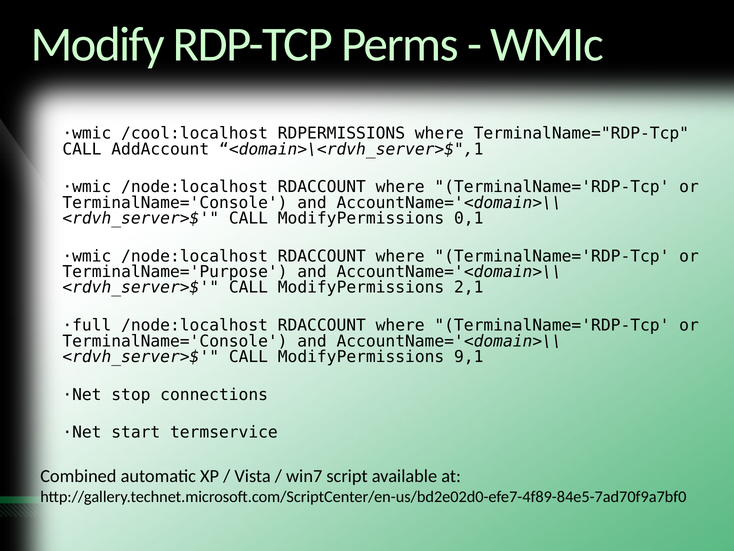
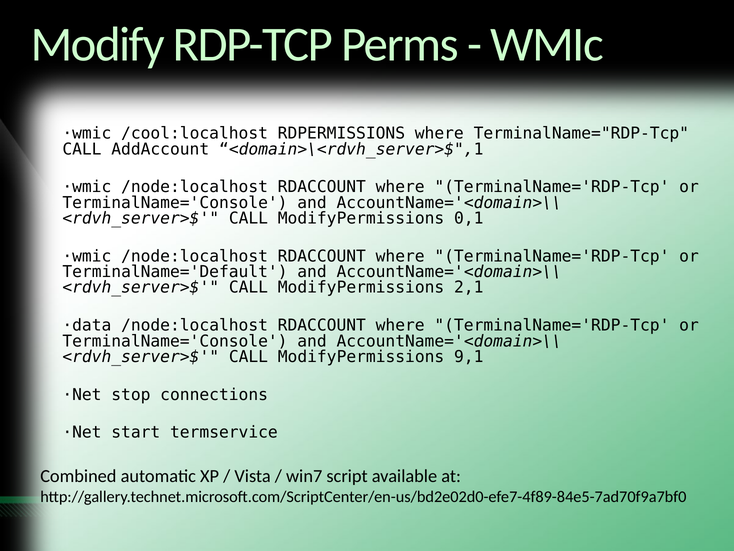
TerminalName='Purpose: TerminalName='Purpose -> TerminalName='Default
·full: ·full -> ·data
